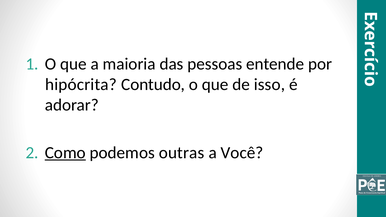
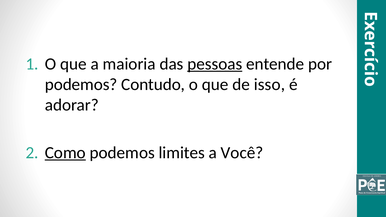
pessoas underline: none -> present
hipócrita at (81, 84): hipócrita -> podemos
outras: outras -> limites
